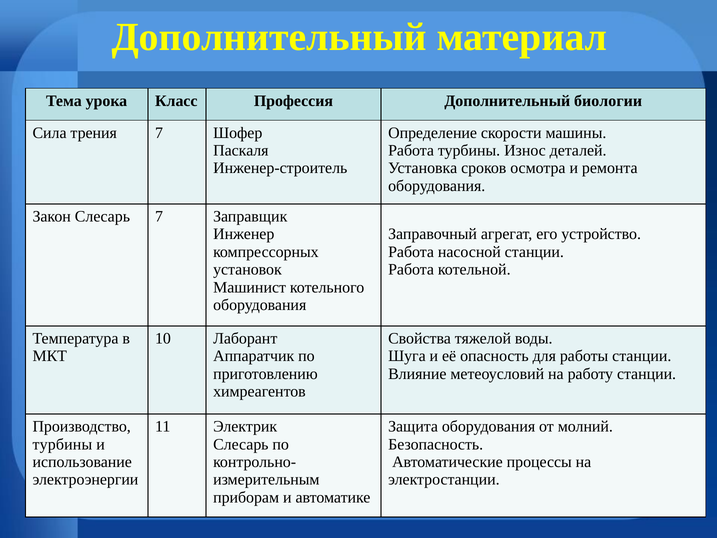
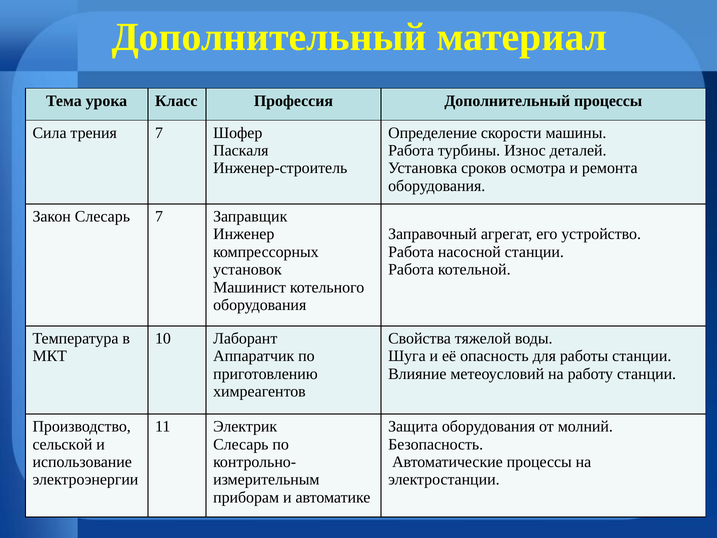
Дополнительный биологии: биологии -> процессы
турбины at (62, 444): турбины -> сельской
